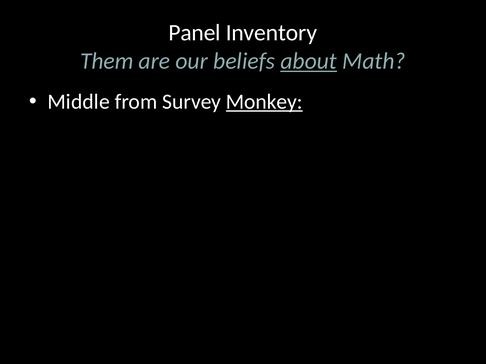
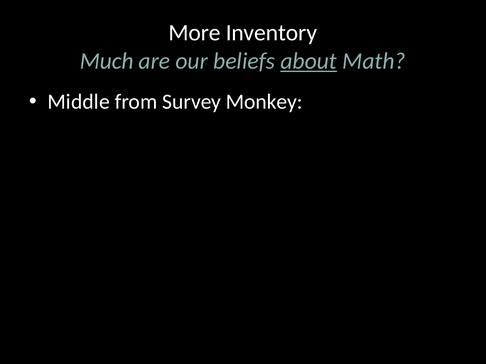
Panel: Panel -> More
Them: Them -> Much
Monkey underline: present -> none
